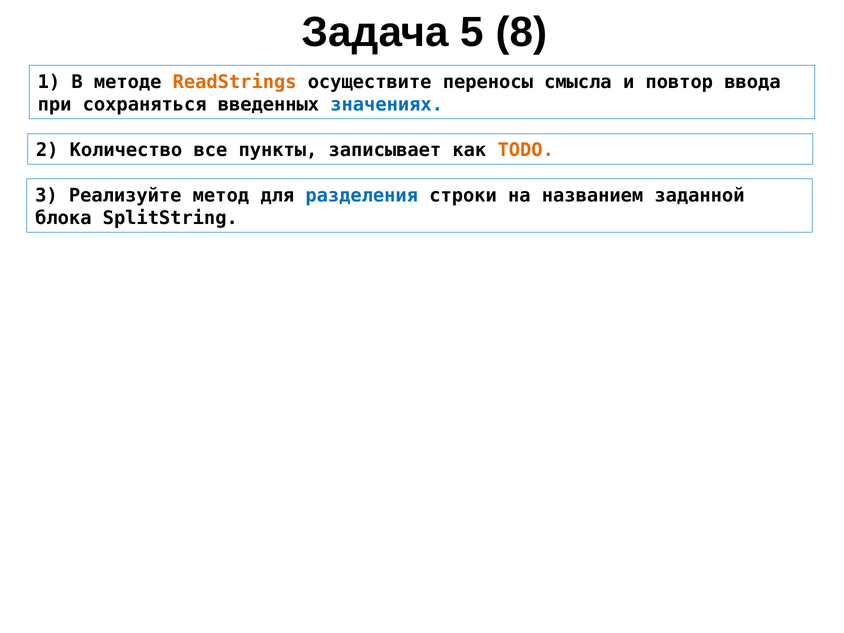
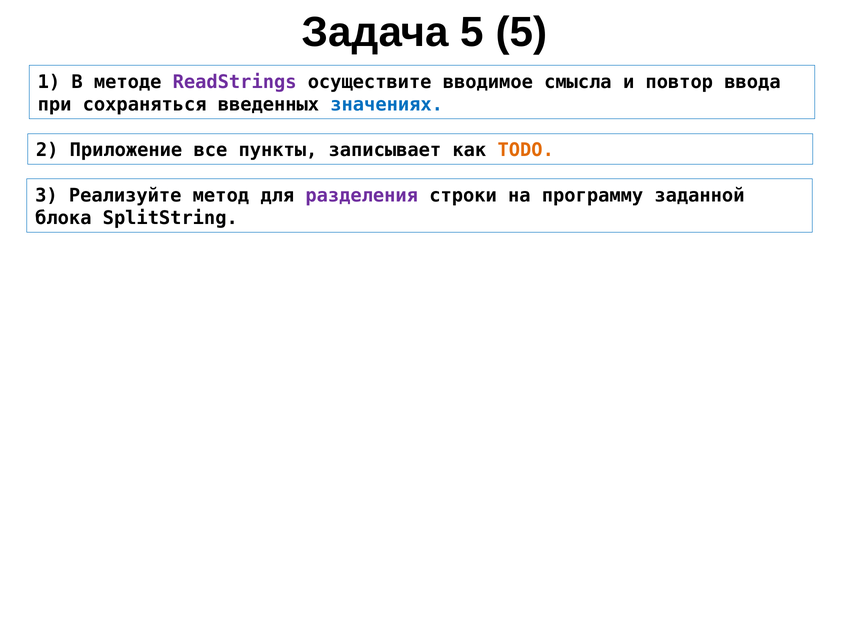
5 8: 8 -> 5
ReadStrings colour: orange -> purple
переносы: переносы -> вводимое
Количество: Количество -> Приложение
разделения colour: blue -> purple
названием: названием -> программу
